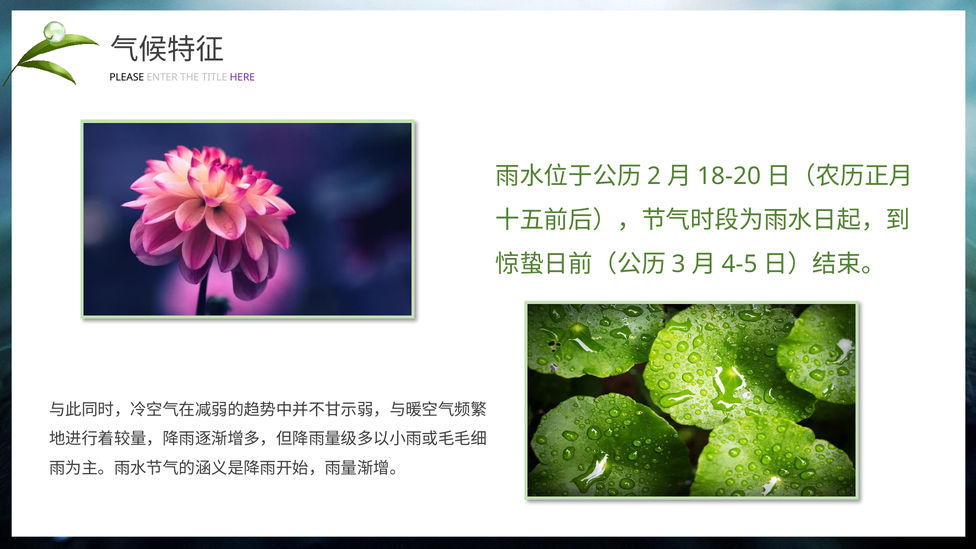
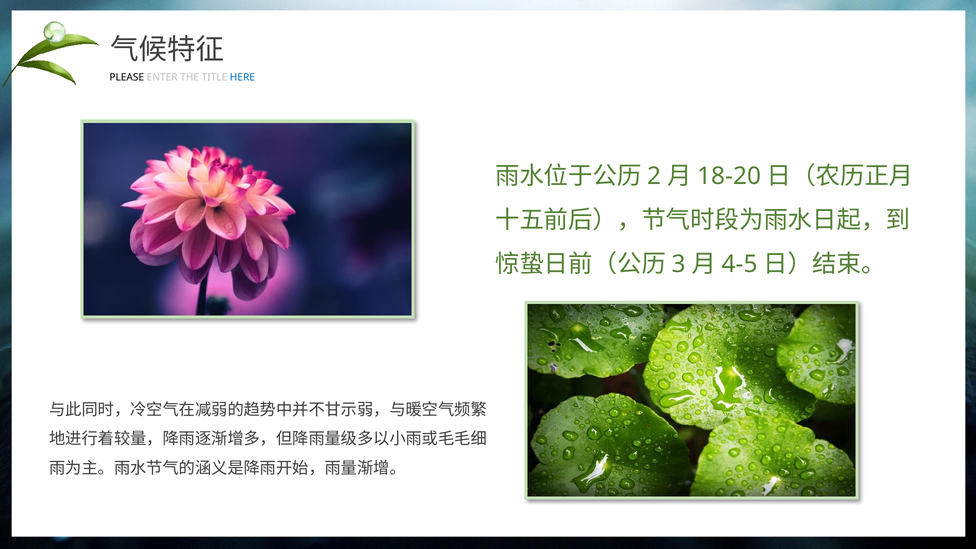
HERE colour: purple -> blue
